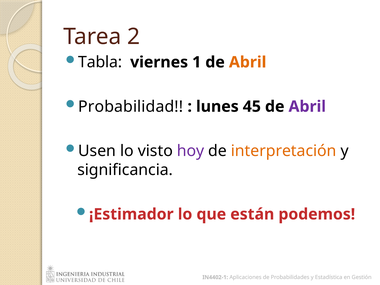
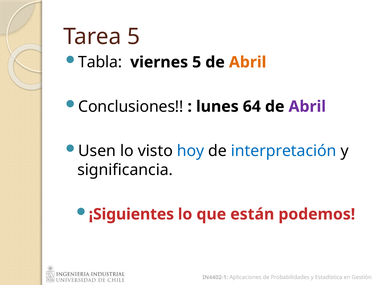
Tarea 2: 2 -> 5
viernes 1: 1 -> 5
Probabilidad: Probabilidad -> Conclusiones
45: 45 -> 64
hoy colour: purple -> blue
interpretación colour: orange -> blue
¡Estimador: ¡Estimador -> ¡Siguientes
